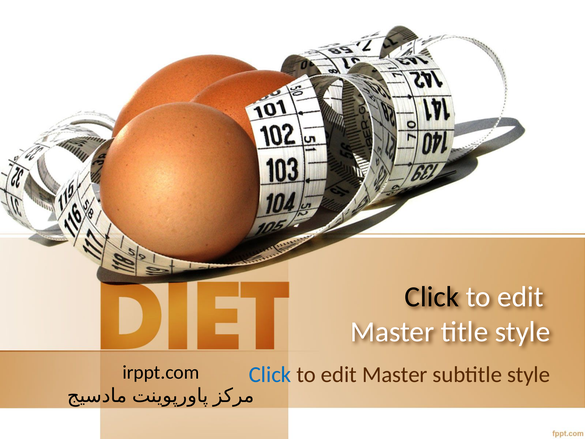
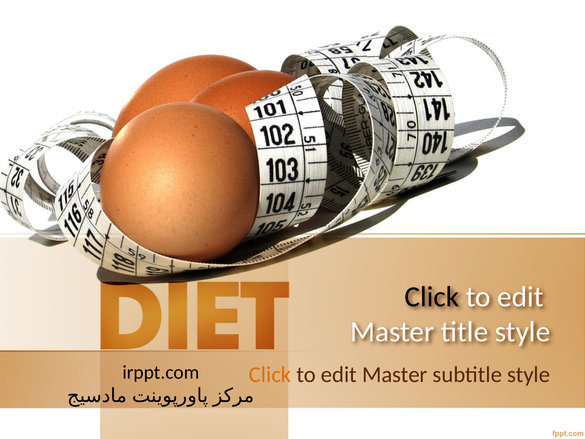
Click at (270, 374) colour: blue -> orange
